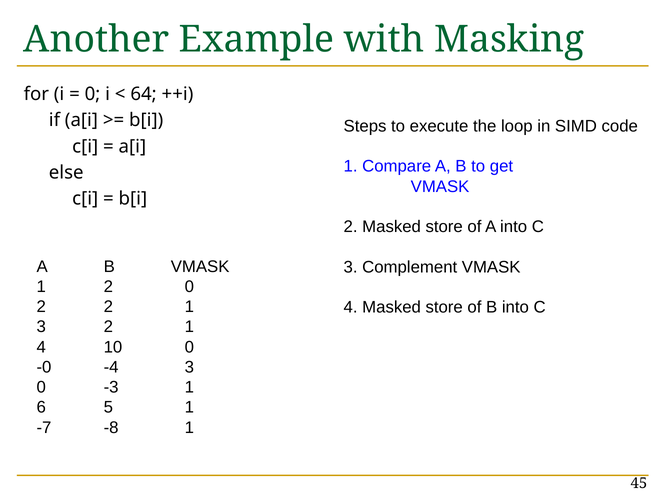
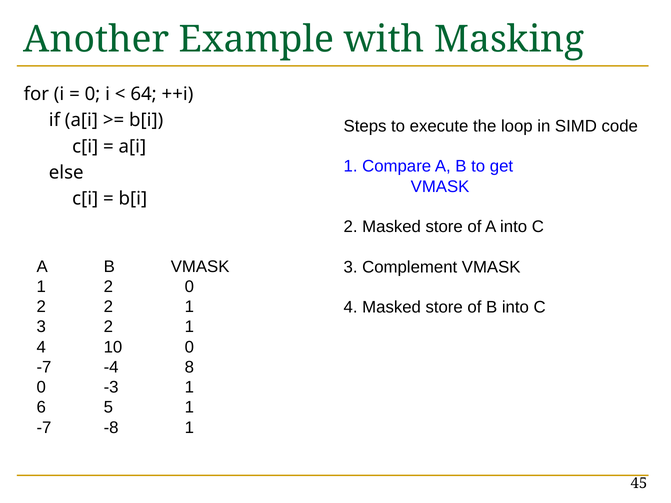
-0 at (44, 367): -0 -> -7
-4 3: 3 -> 8
